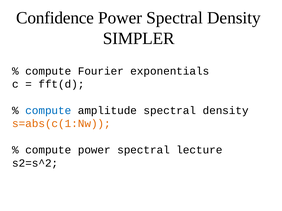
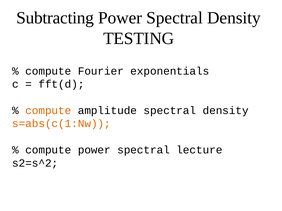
Confidence: Confidence -> Subtracting
SIMPLER: SIMPLER -> TESTING
compute at (48, 111) colour: blue -> orange
